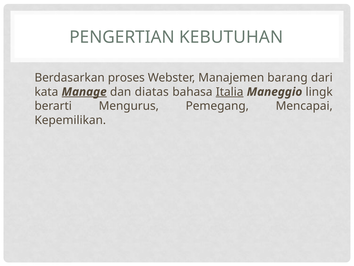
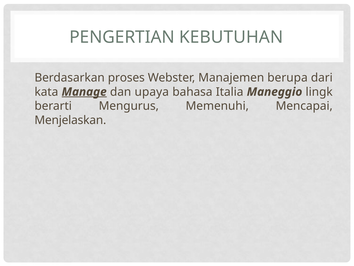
barang: barang -> berupa
diatas: diatas -> upaya
Italia underline: present -> none
Pemegang: Pemegang -> Memenuhi
Kepemilikan: Kepemilikan -> Menjelaskan
